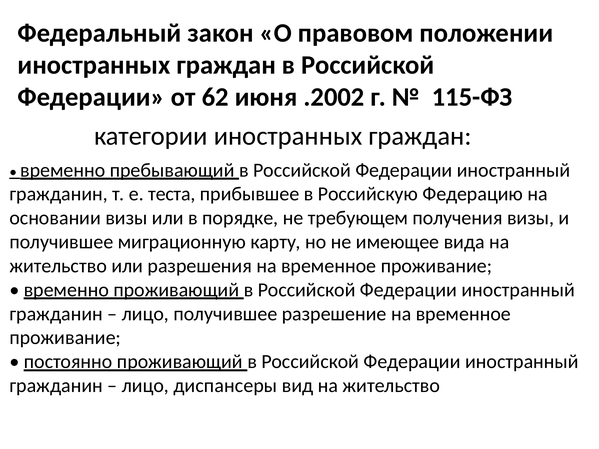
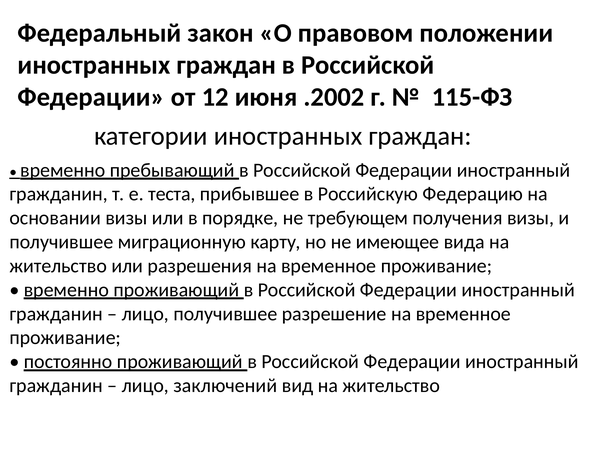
62: 62 -> 12
диспансеры: диспансеры -> заключений
